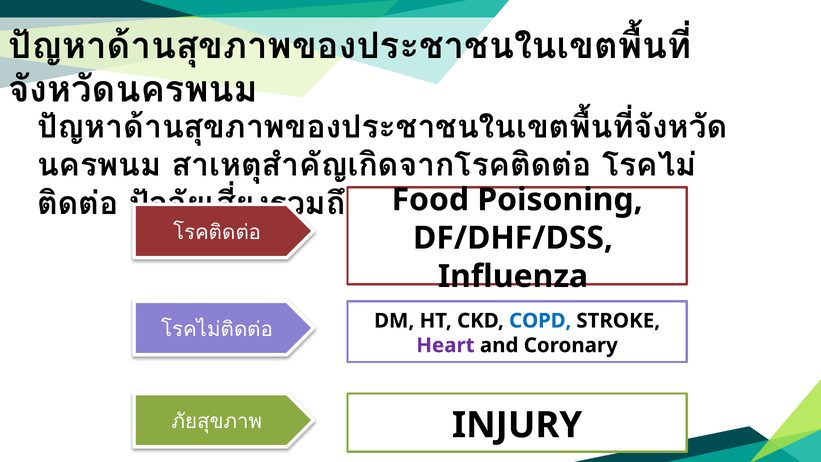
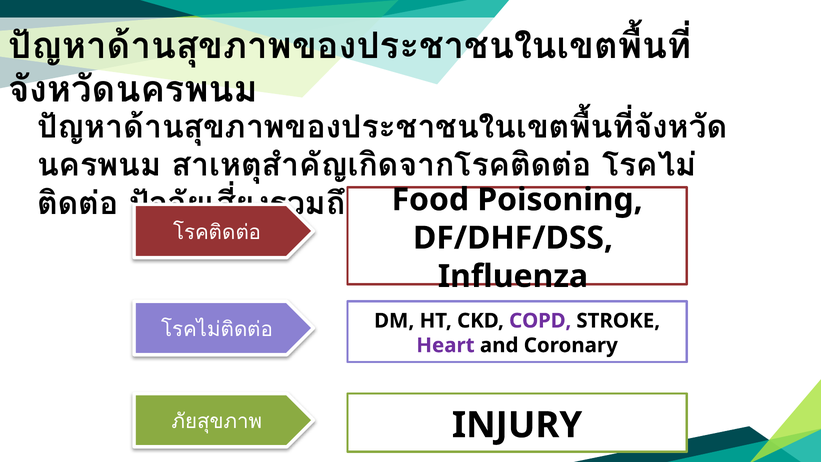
COPD colour: blue -> purple
